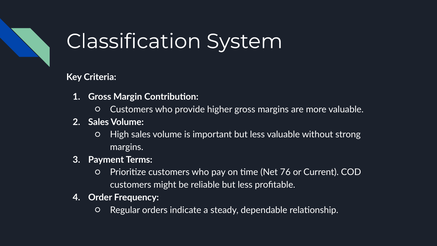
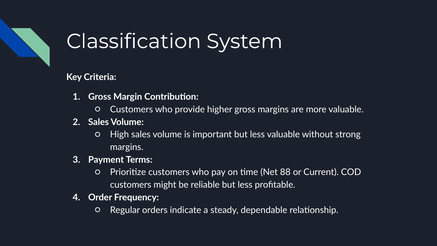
76: 76 -> 88
